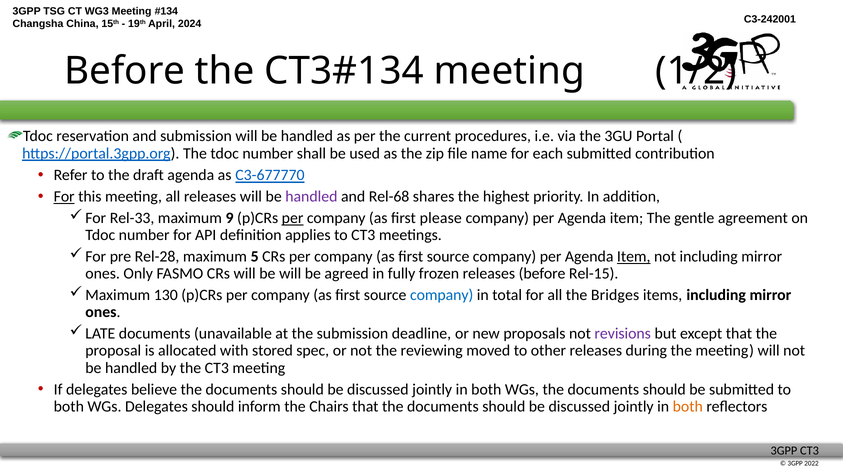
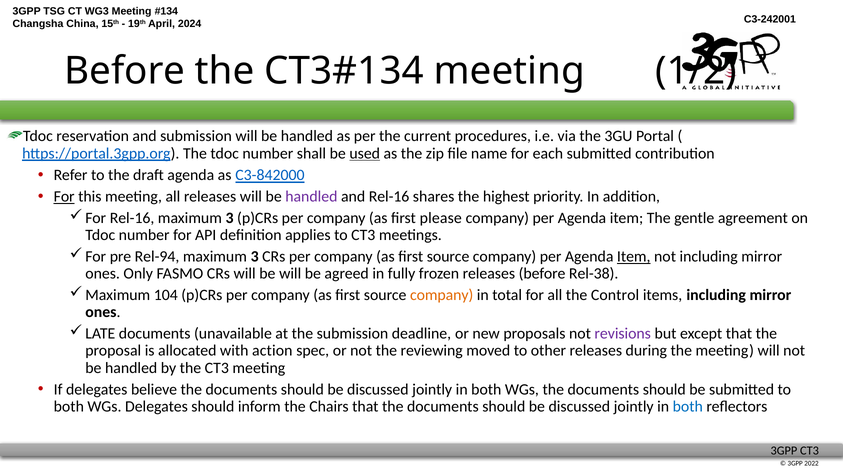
used underline: none -> present
C3-677770: C3-677770 -> C3-842000
and Rel-68: Rel-68 -> Rel-16
Rel-33 at (132, 218): Rel-33 -> Rel-16
9 at (230, 218): 9 -> 3
per at (293, 218) underline: present -> none
Rel-28: Rel-28 -> Rel-94
5 at (255, 257): 5 -> 3
Rel-15: Rel-15 -> Rel-38
130: 130 -> 104
company at (442, 295) colour: blue -> orange
Bridges: Bridges -> Control
stored: stored -> action
both at (688, 407) colour: orange -> blue
